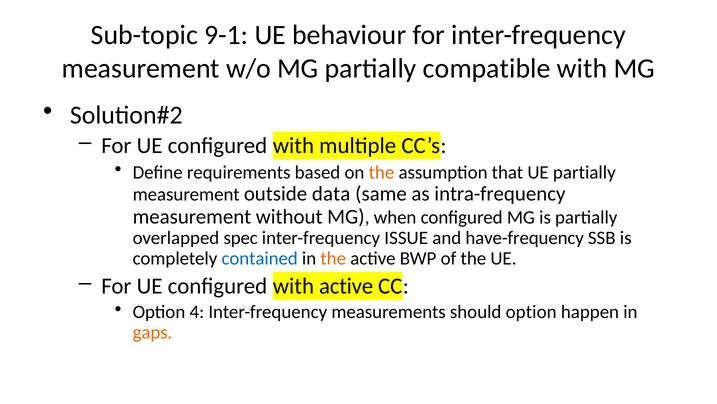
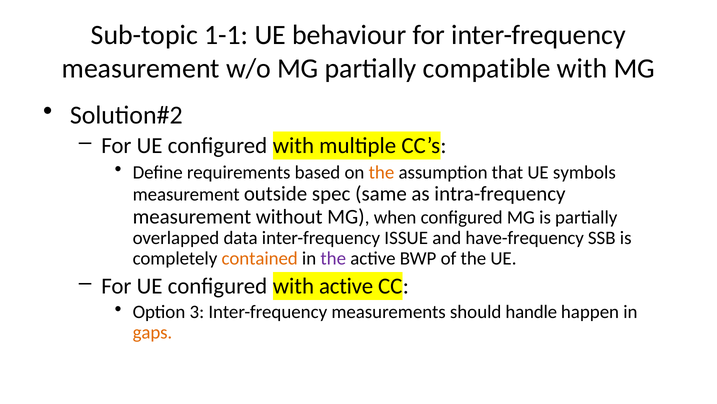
9-1: 9-1 -> 1-1
UE partially: partially -> symbols
data: data -> spec
spec: spec -> data
contained colour: blue -> orange
the at (333, 258) colour: orange -> purple
4: 4 -> 3
should option: option -> handle
